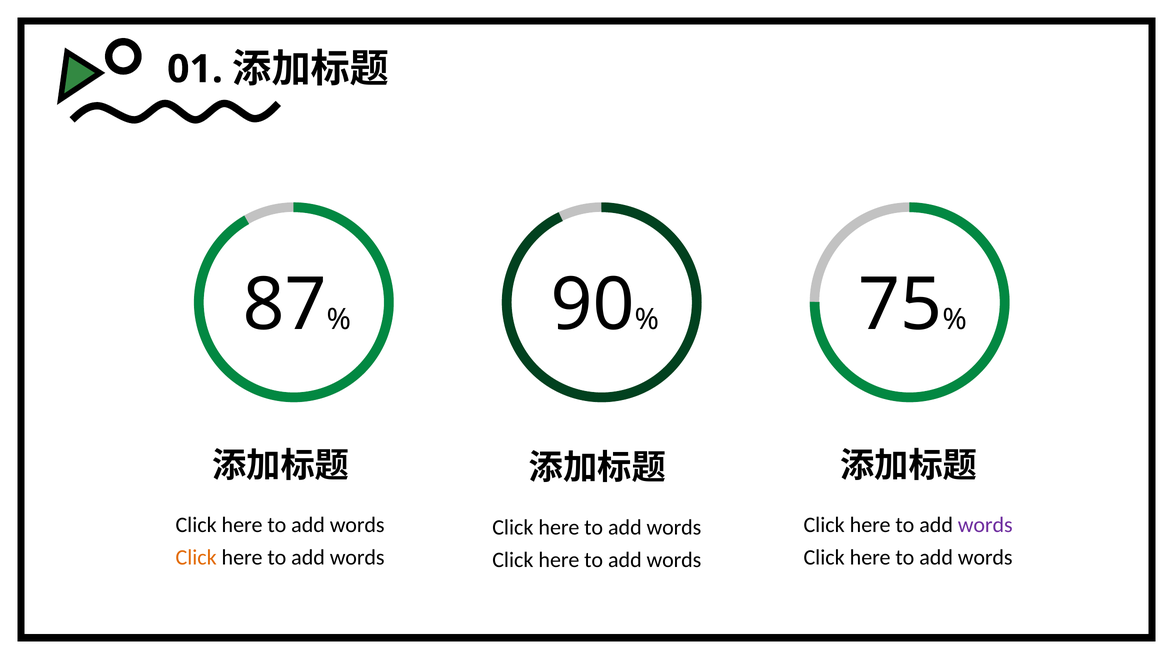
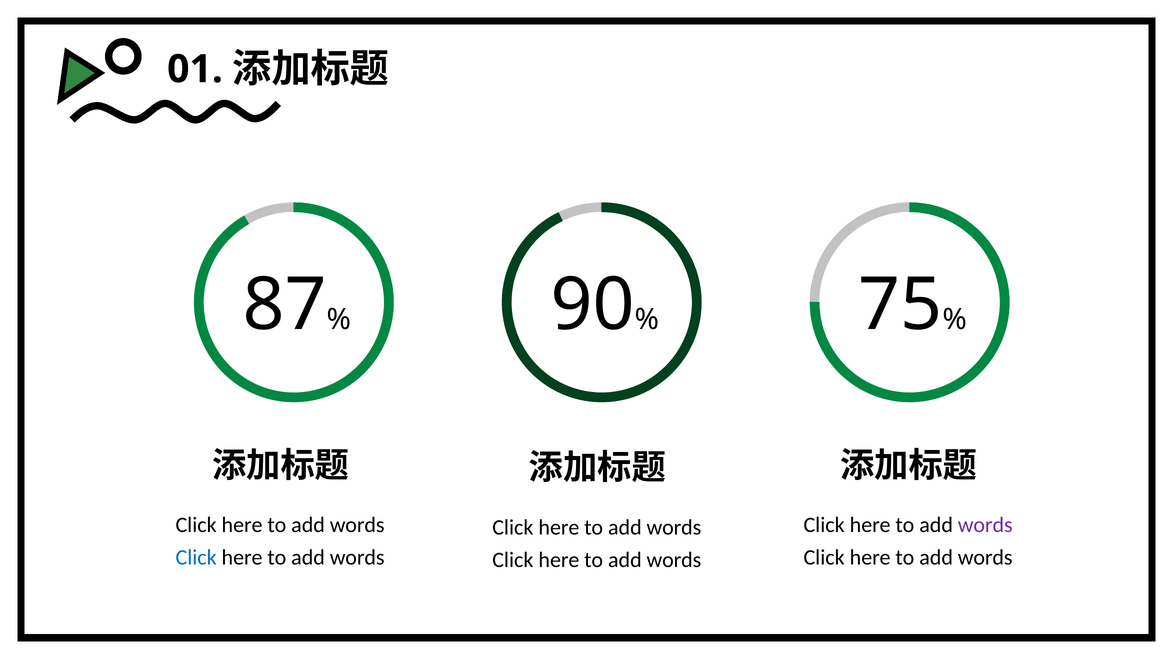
Click at (196, 558) colour: orange -> blue
